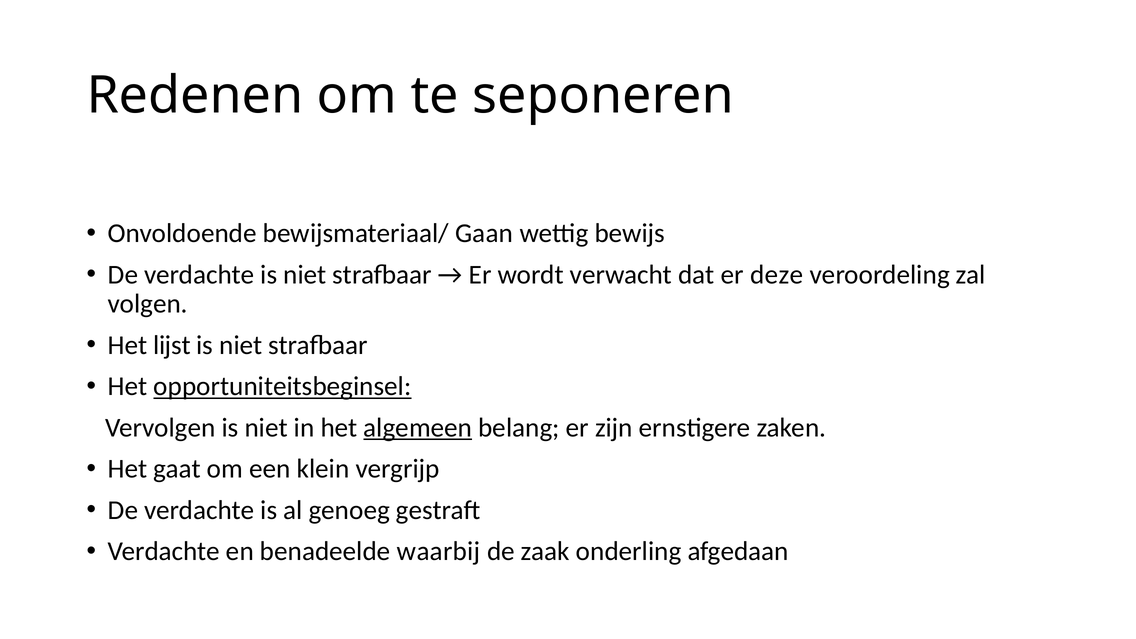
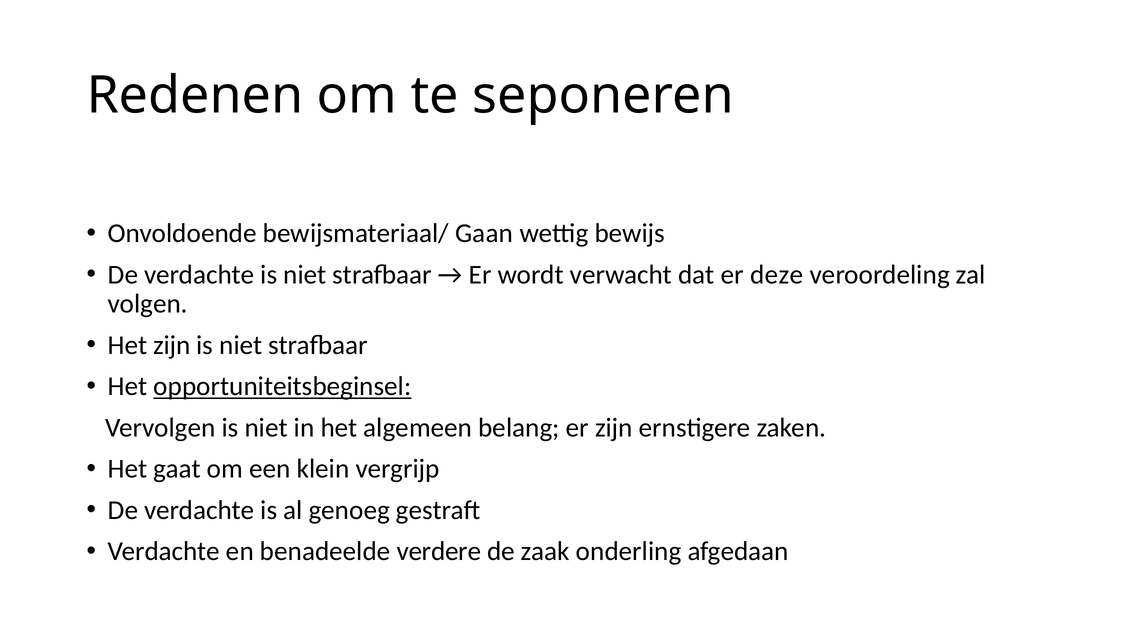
Het lijst: lijst -> zijn
algemeen underline: present -> none
waarbij: waarbij -> verdere
